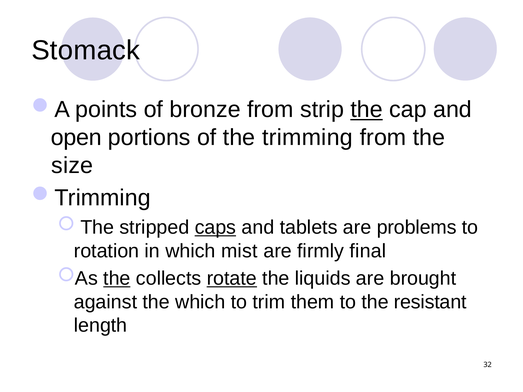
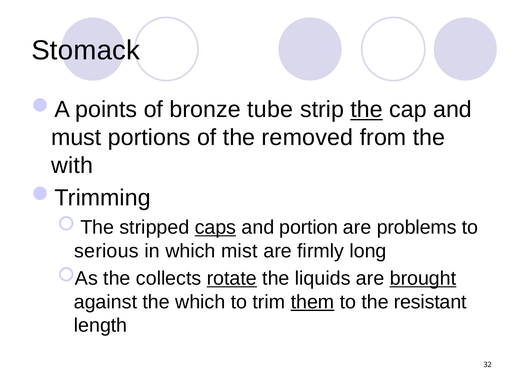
bronze from: from -> tube
open: open -> must
trimming: trimming -> removed
size: size -> with
tablets: tablets -> portion
rotation: rotation -> serious
final: final -> long
the at (117, 279) underline: present -> none
brought underline: none -> present
them underline: none -> present
